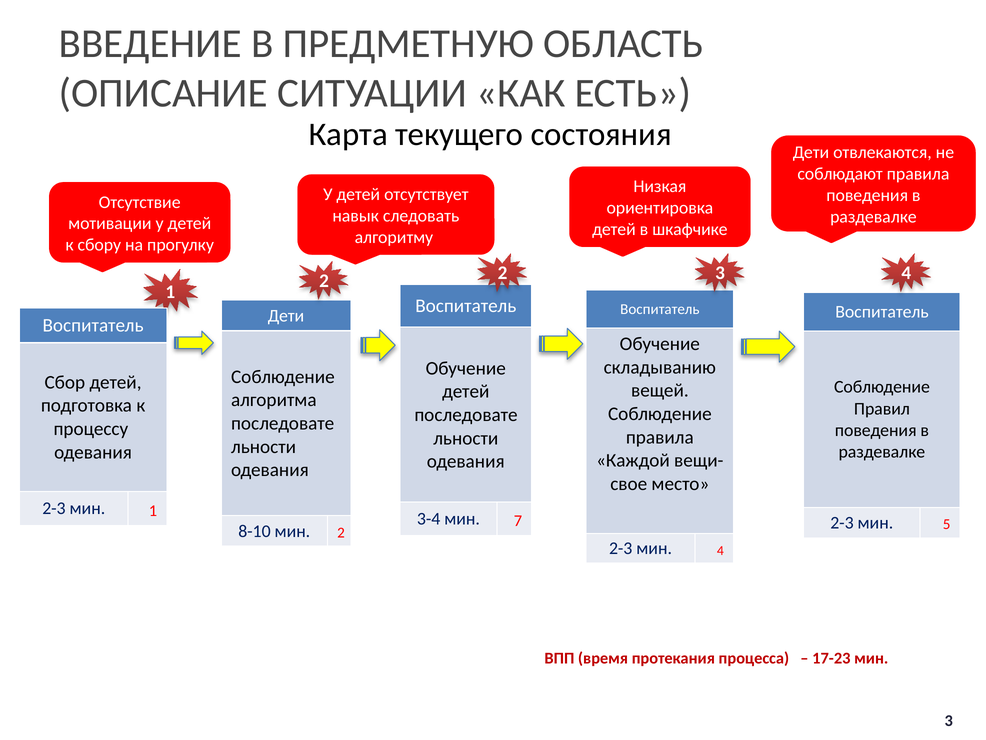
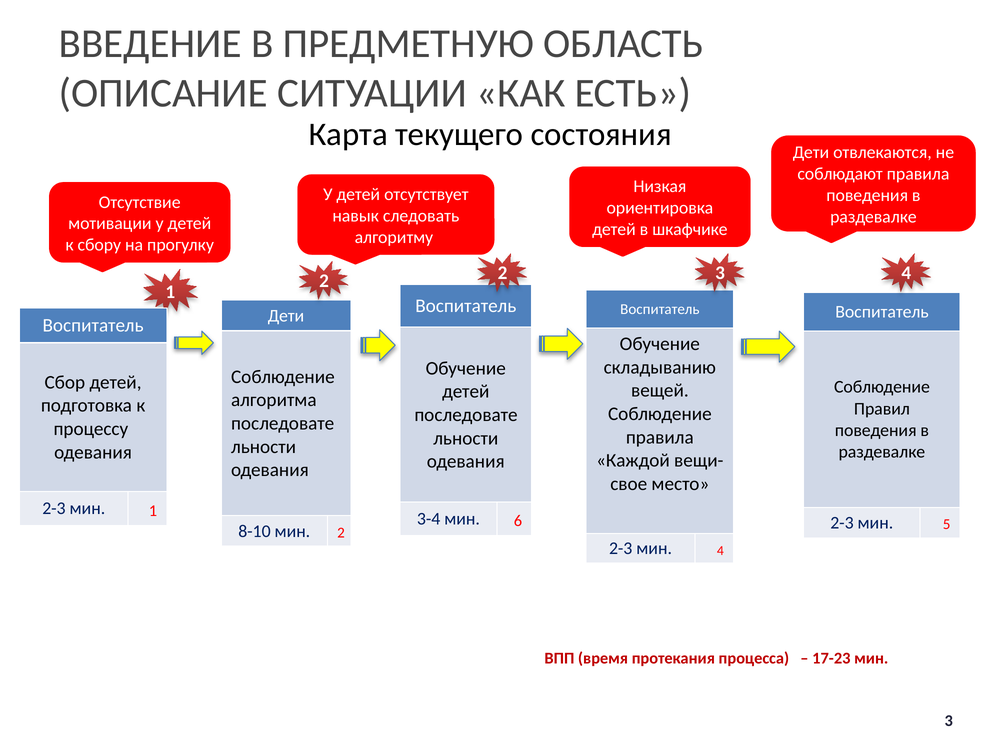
7: 7 -> 6
